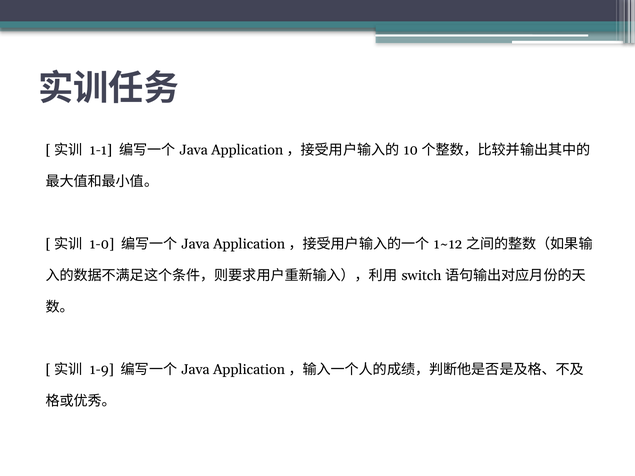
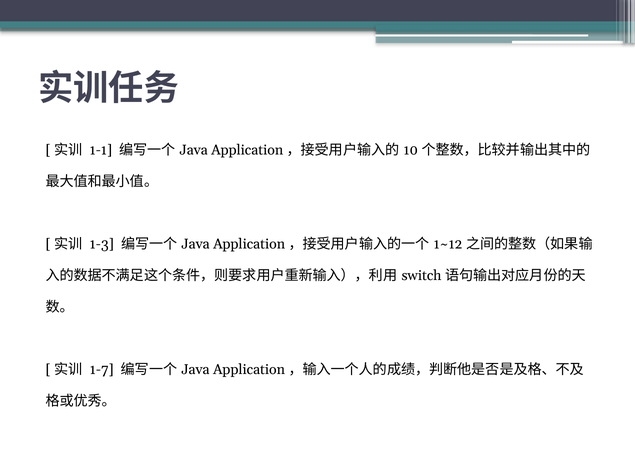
1-0: 1-0 -> 1-3
1-9: 1-9 -> 1-7
